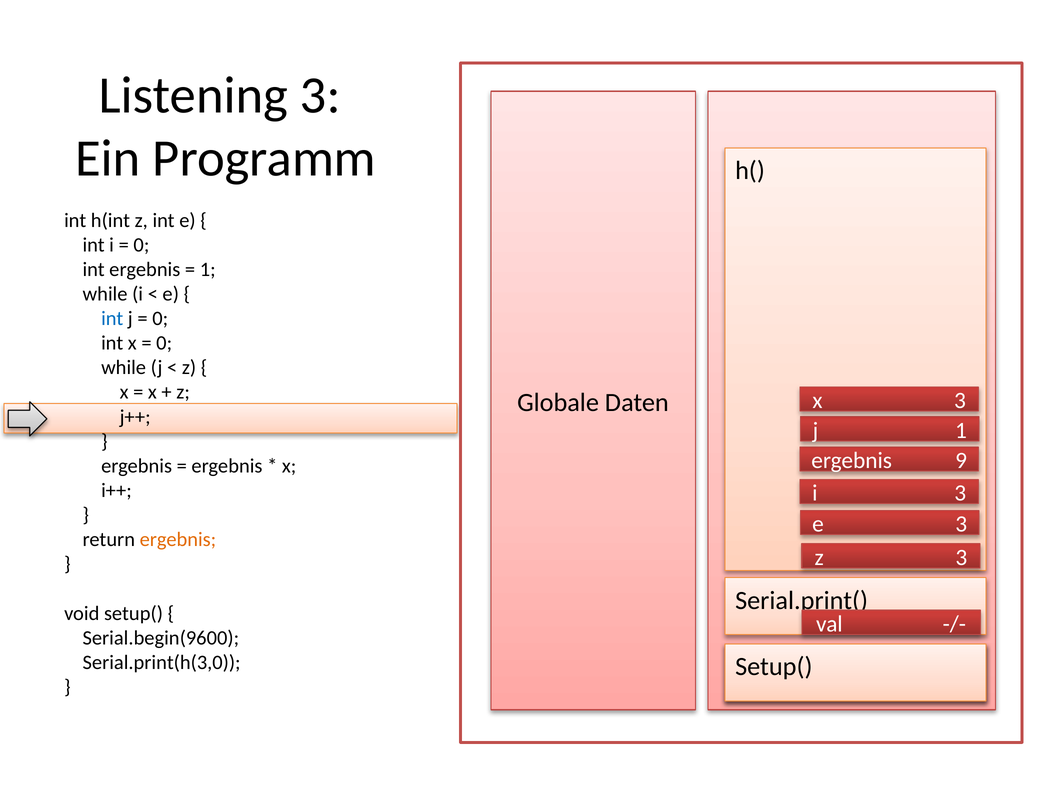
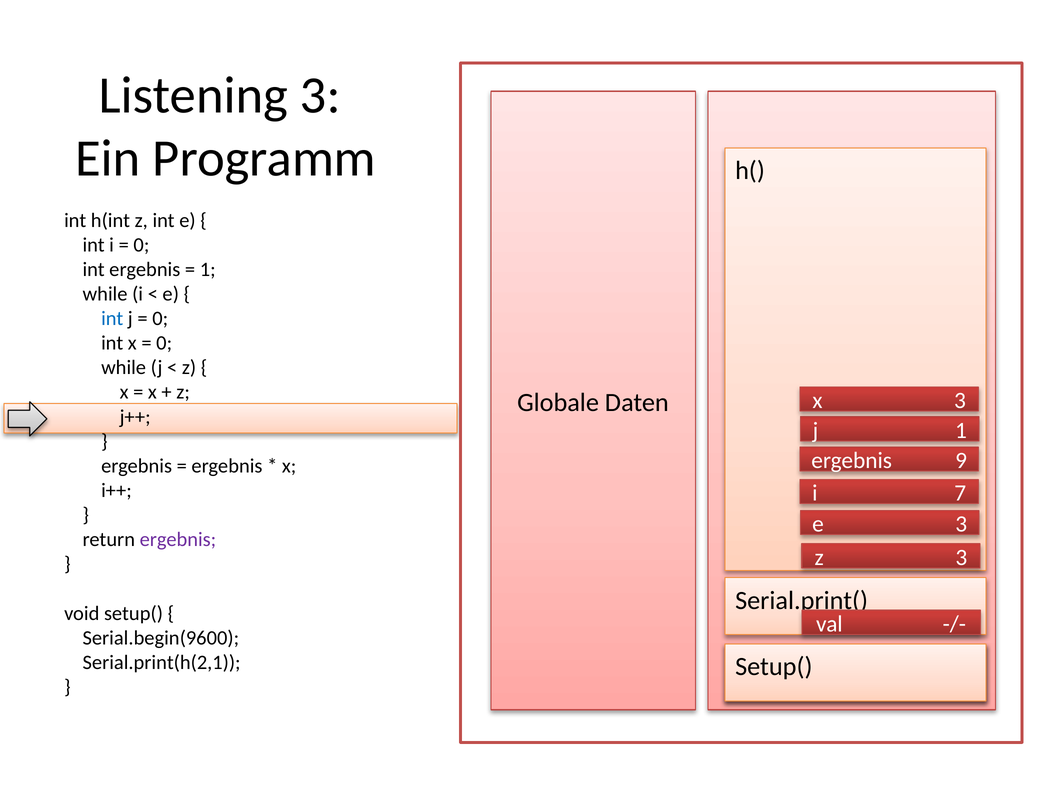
i 3: 3 -> 7
ergebnis at (178, 540) colour: orange -> purple
Serial.print(h(3,0: Serial.print(h(3,0 -> Serial.print(h(2,1
